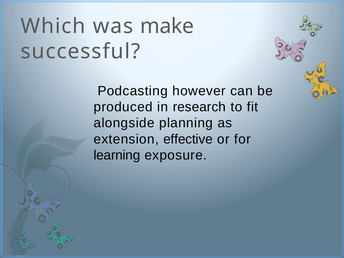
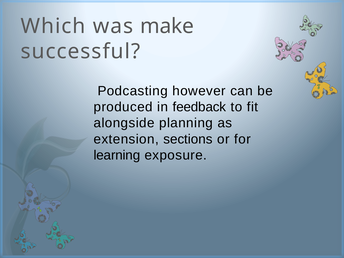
research: research -> feedback
effective: effective -> sections
